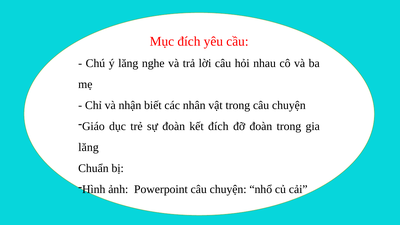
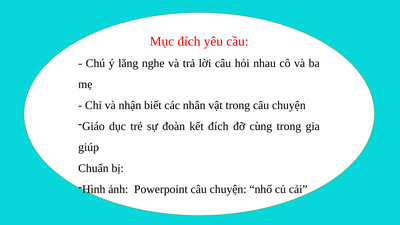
đỡ đoàn: đoàn -> cùng
lăng at (89, 147): lăng -> giúp
